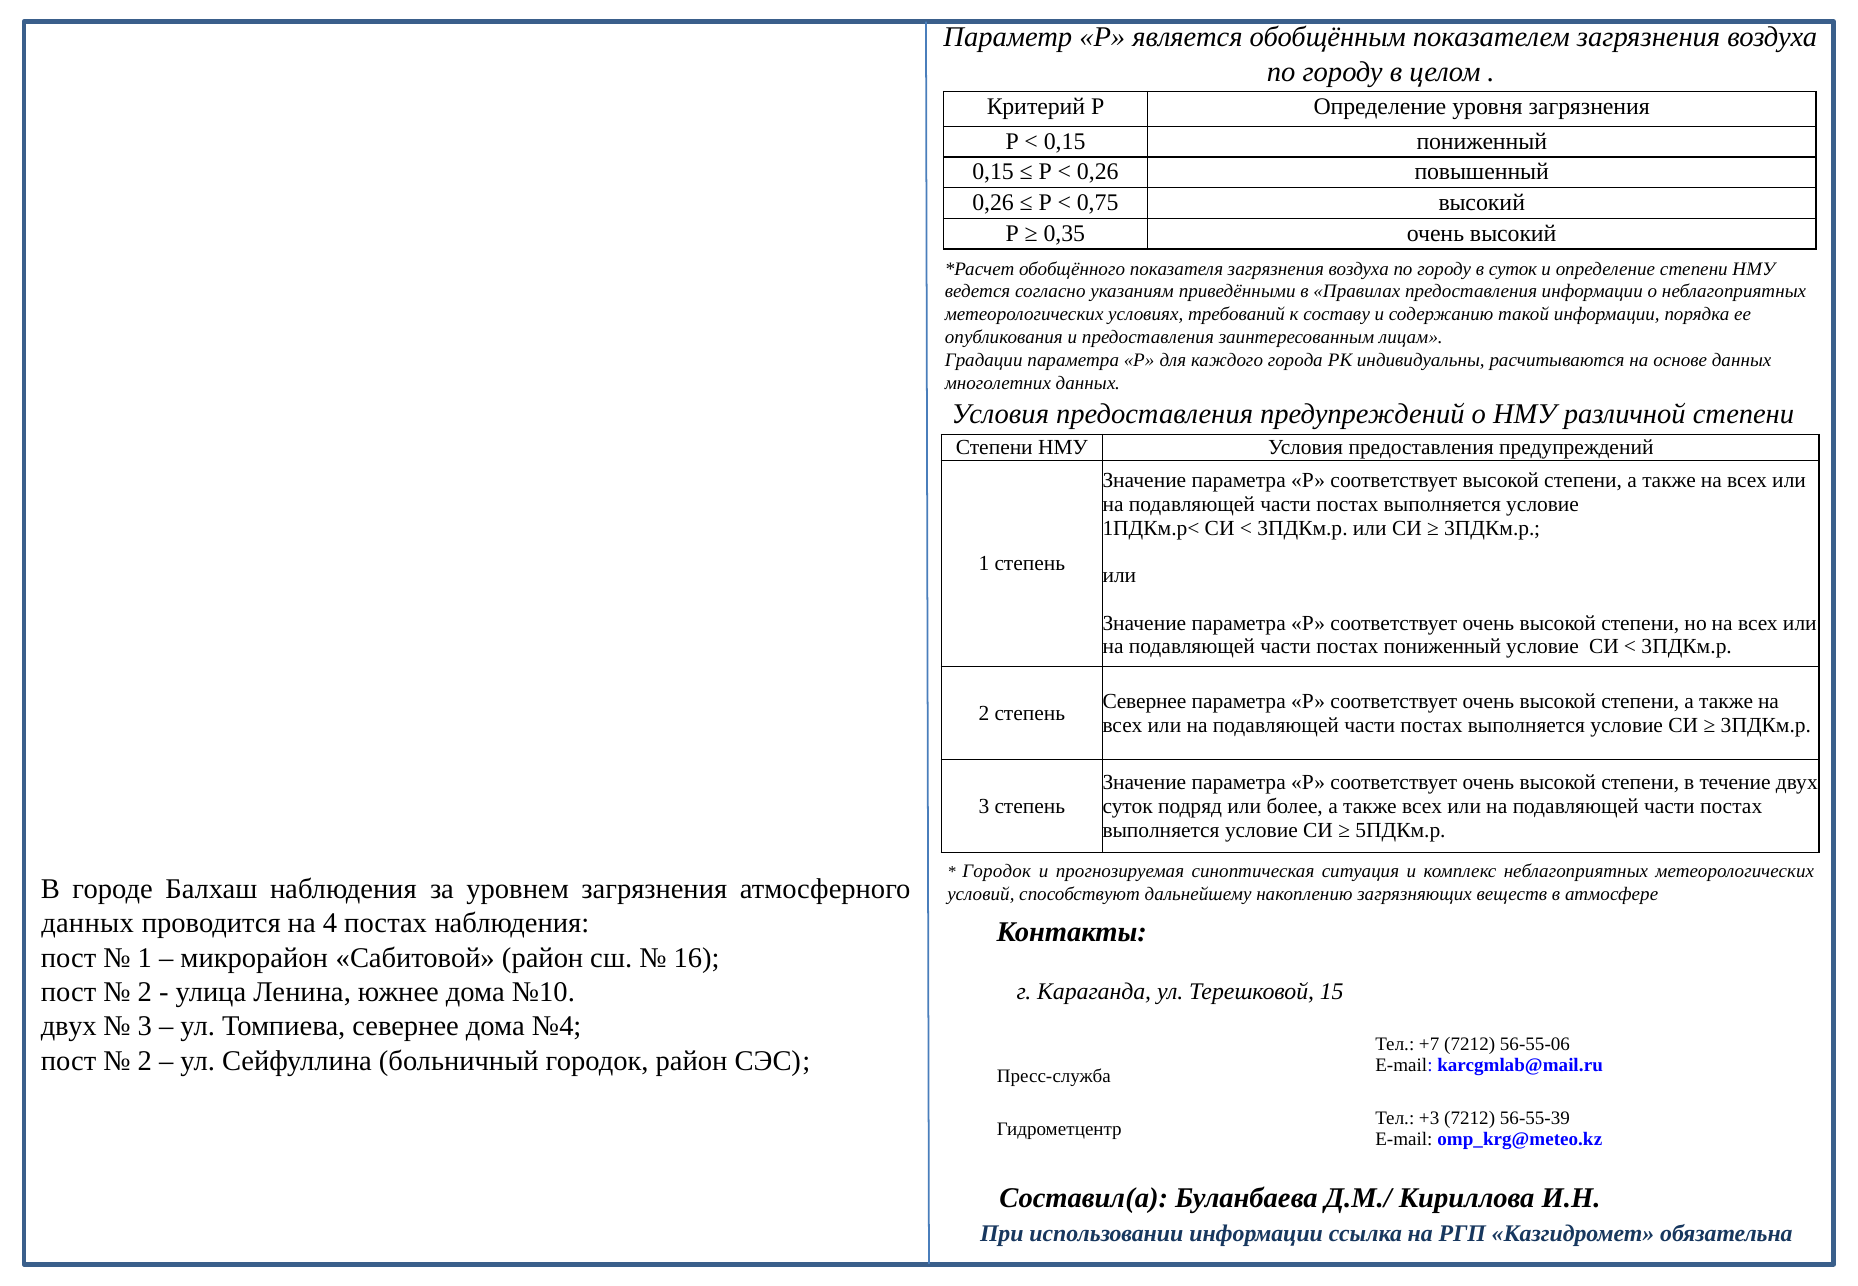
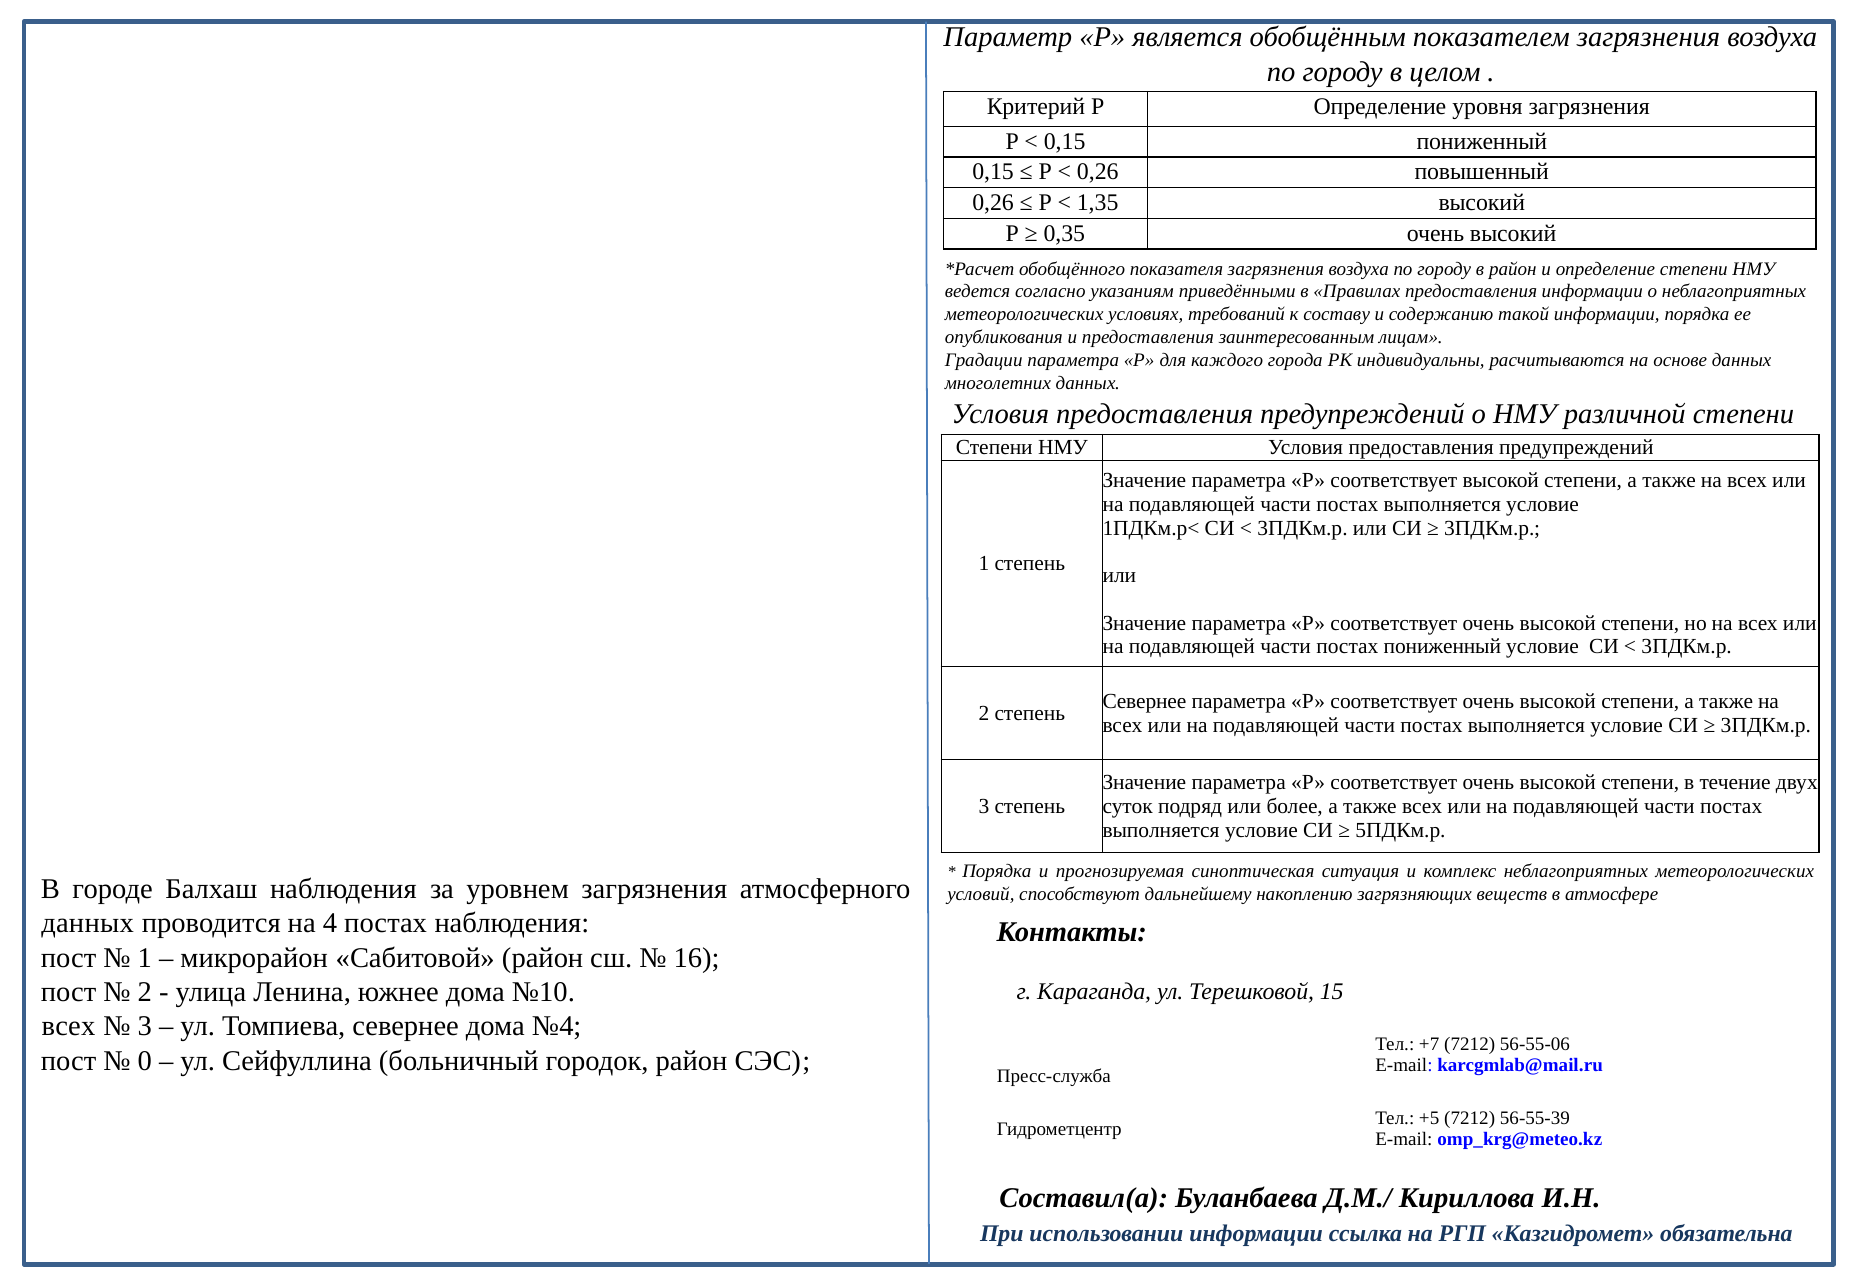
0,75: 0,75 -> 1,35
в суток: суток -> район
Городок at (997, 871): Городок -> Порядка
двух at (69, 1027): двух -> всех
2 at (145, 1061): 2 -> 0
+3: +3 -> +5
